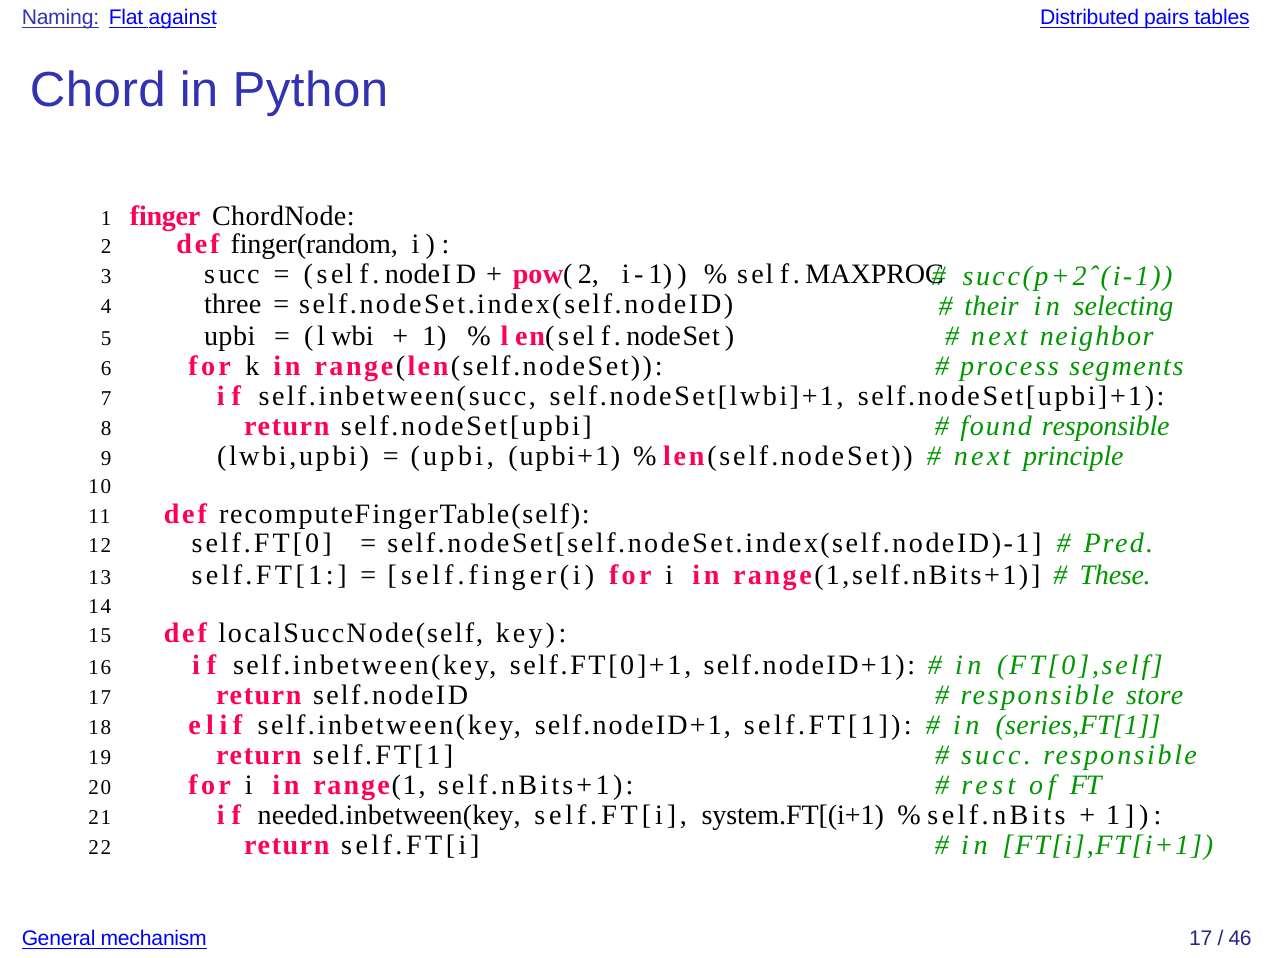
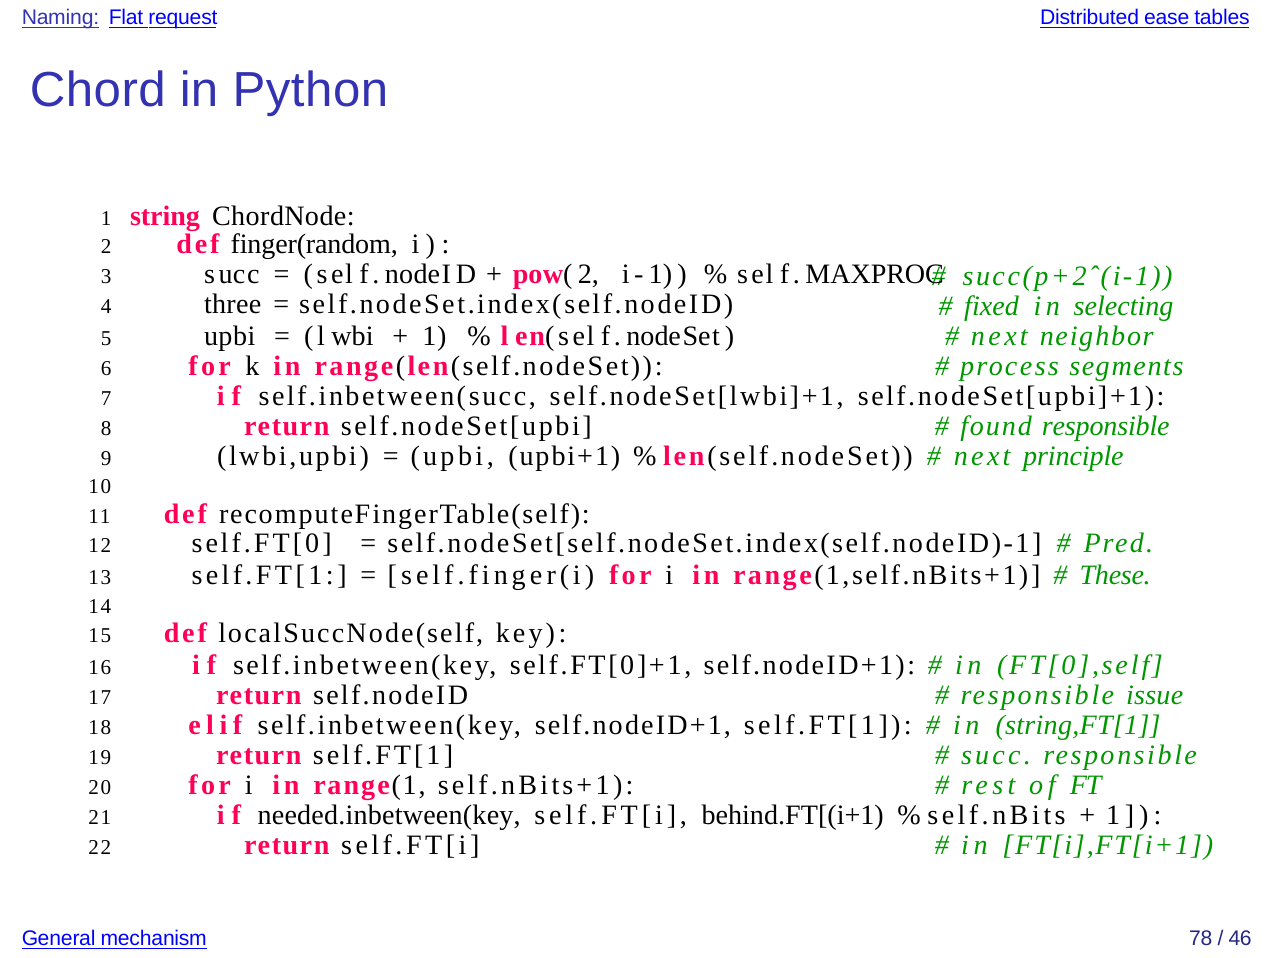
against: against -> request
pairs: pairs -> ease
finger: finger -> string
their: their -> fixed
store: store -> issue
series,FT[1: series,FT[1 -> string,FT[1
system.FT[(i+1: system.FT[(i+1 -> behind.FT[(i+1
mechanism 17: 17 -> 78
